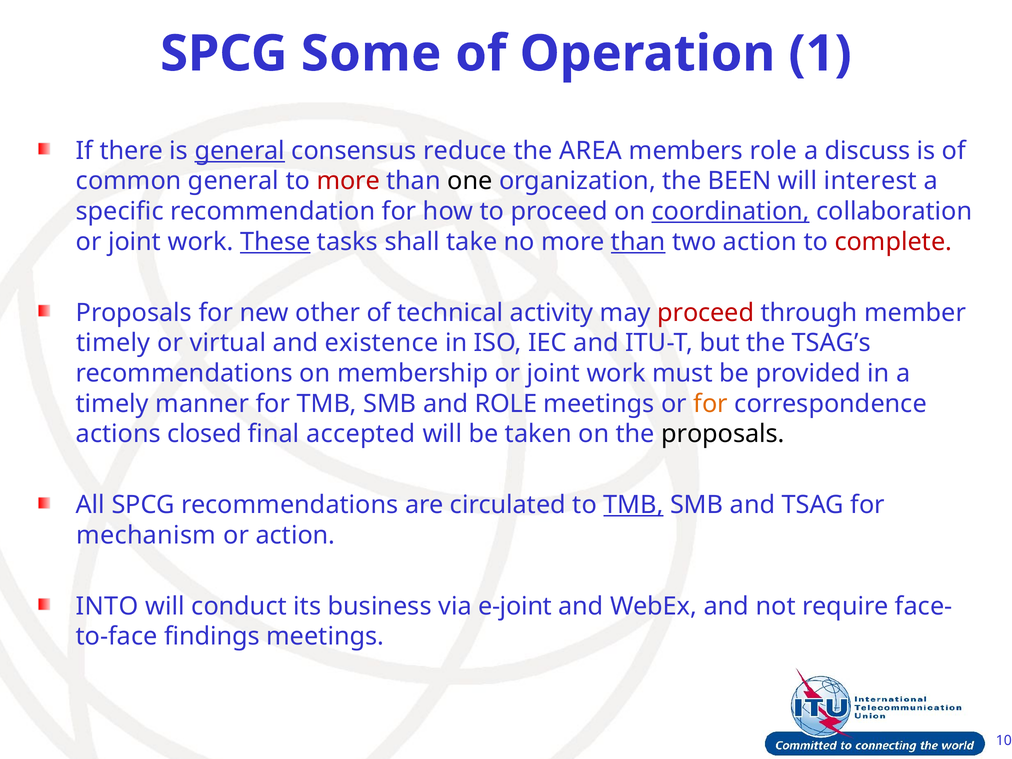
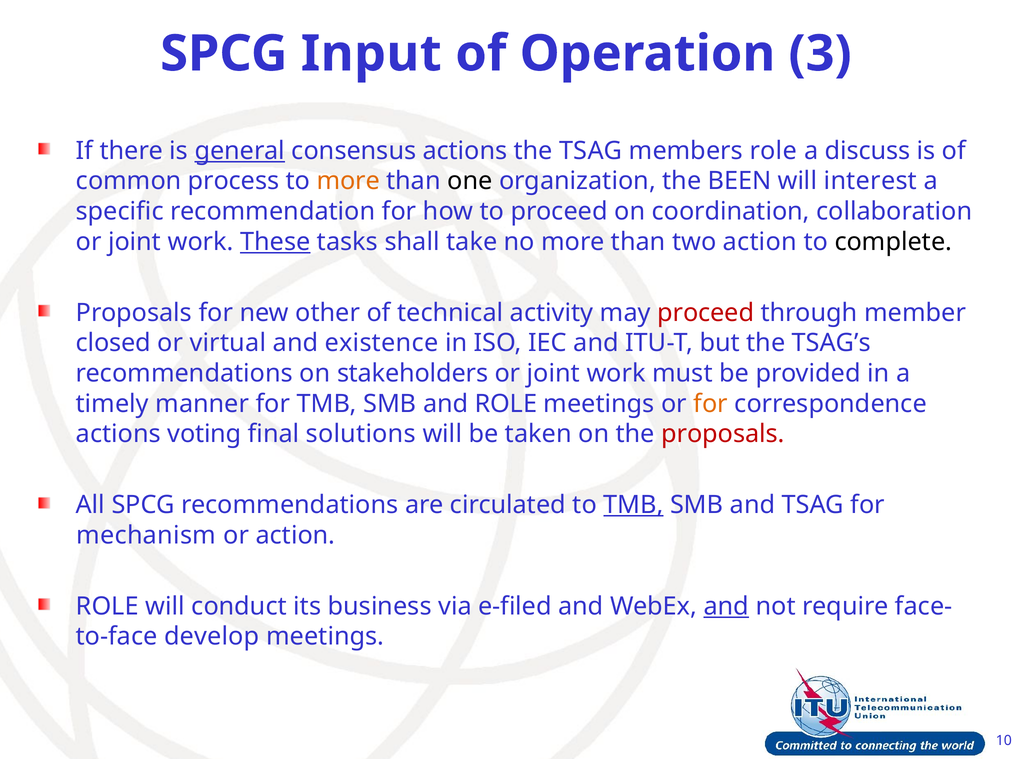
Some: Some -> Input
1: 1 -> 3
consensus reduce: reduce -> actions
the AREA: AREA -> TSAG
common general: general -> process
more at (348, 181) colour: red -> orange
coordination underline: present -> none
than at (638, 242) underline: present -> none
complete colour: red -> black
timely at (113, 343): timely -> closed
membership: membership -> stakeholders
closed: closed -> voting
accepted: accepted -> solutions
proposals at (723, 434) colour: black -> red
INTO at (107, 606): INTO -> ROLE
e-joint: e-joint -> e-filed
and at (726, 606) underline: none -> present
findings: findings -> develop
